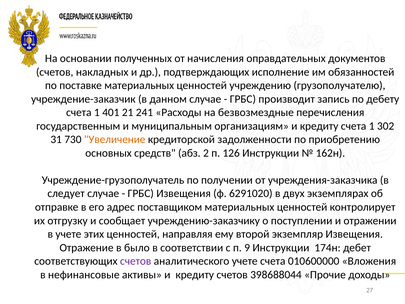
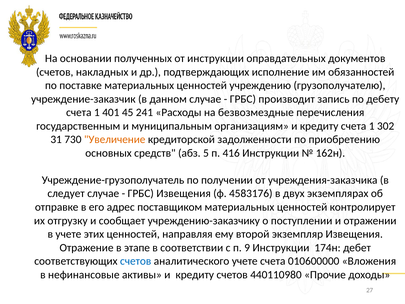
от начисления: начисления -> инструкции
21: 21 -> 45
2: 2 -> 5
126: 126 -> 416
6291020: 6291020 -> 4583176
было: было -> этапе
счетов at (136, 261) colour: purple -> blue
398688044: 398688044 -> 440110980
